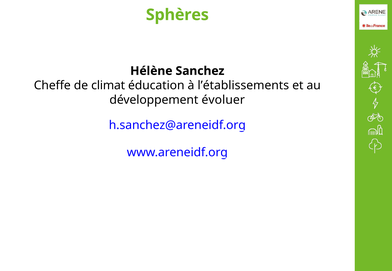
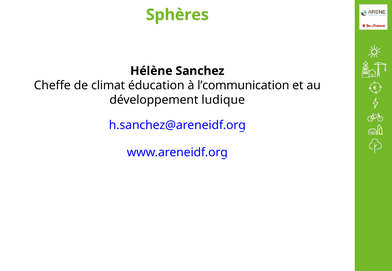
l’établissements: l’établissements -> l’communication
évoluer: évoluer -> ludique
